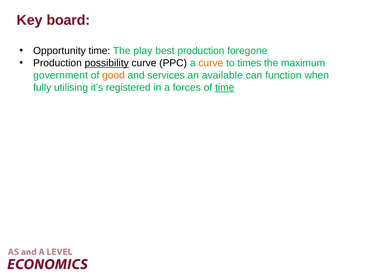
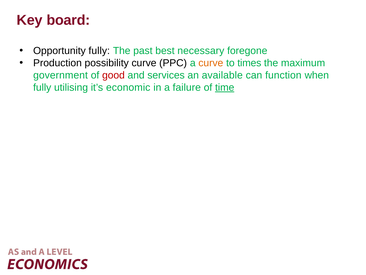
Opportunity time: time -> fully
play: play -> past
best production: production -> necessary
possibility underline: present -> none
good colour: orange -> red
registered: registered -> economic
forces: forces -> failure
